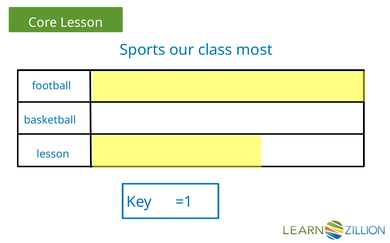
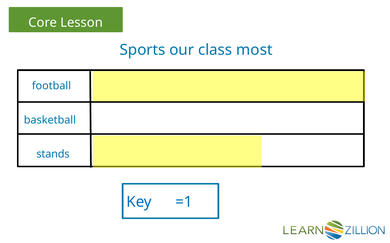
lesson at (53, 155): lesson -> stands
